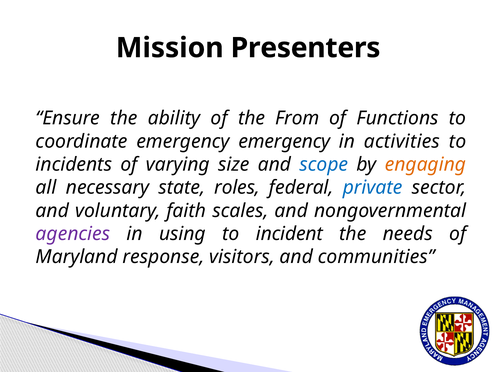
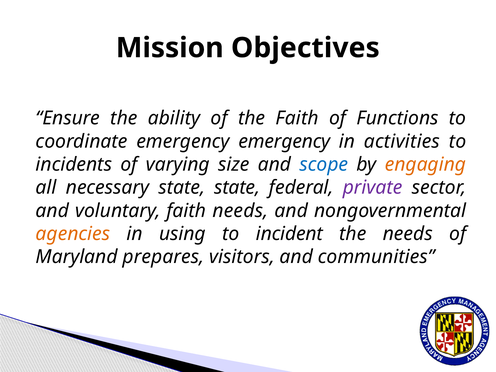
Presenters: Presenters -> Objectives
the From: From -> Faith
state roles: roles -> state
private colour: blue -> purple
faith scales: scales -> needs
agencies colour: purple -> orange
response: response -> prepares
